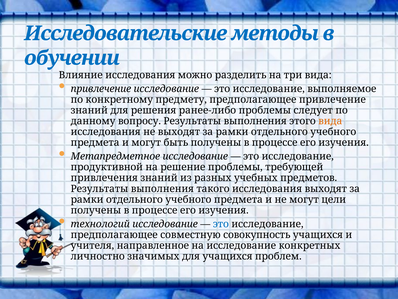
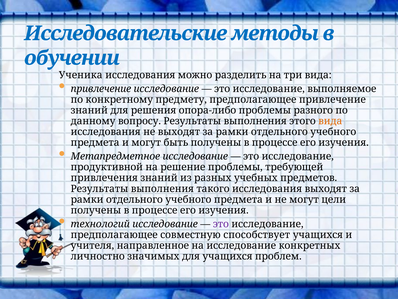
Влияние: Влияние -> Ученика
ранее-либо: ранее-либо -> опора-либо
следует: следует -> разного
это at (221, 224) colour: blue -> purple
совокупность: совокупность -> способствует
